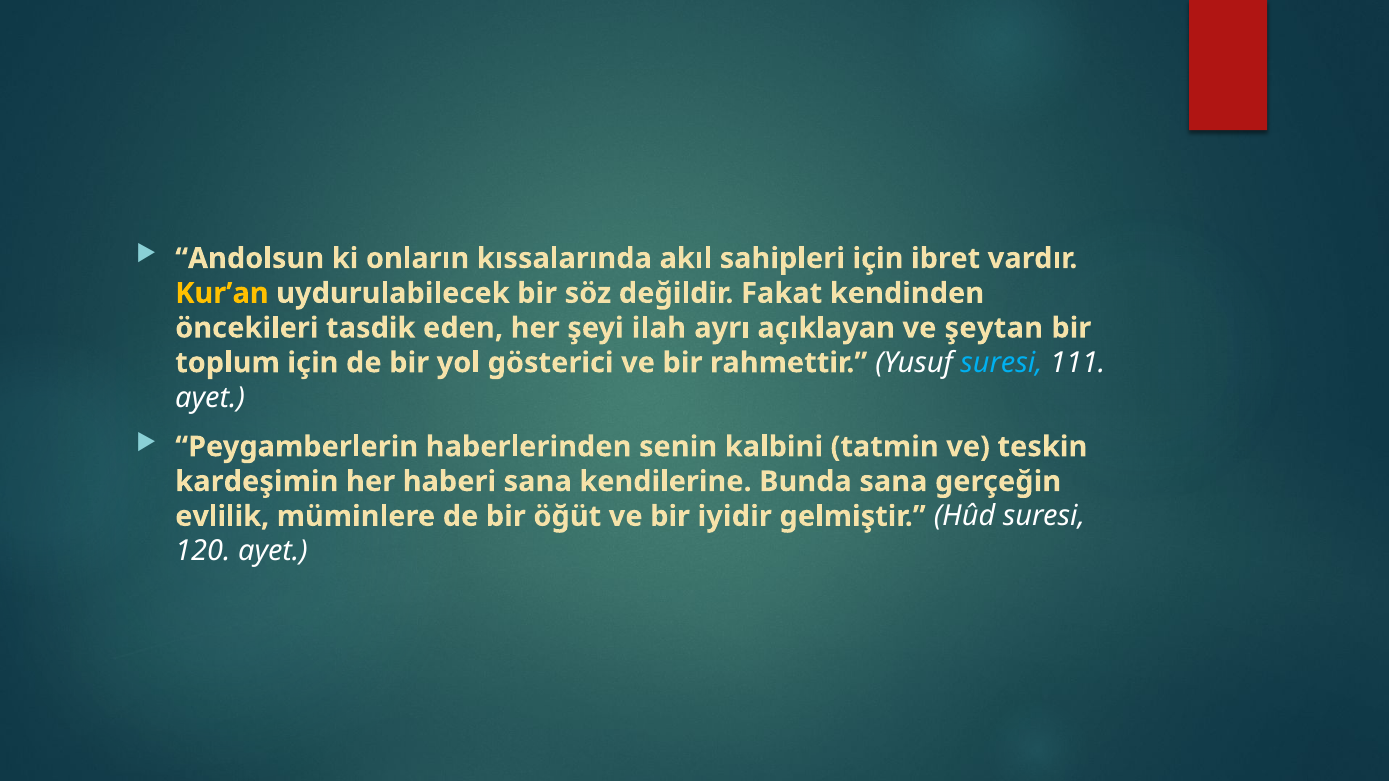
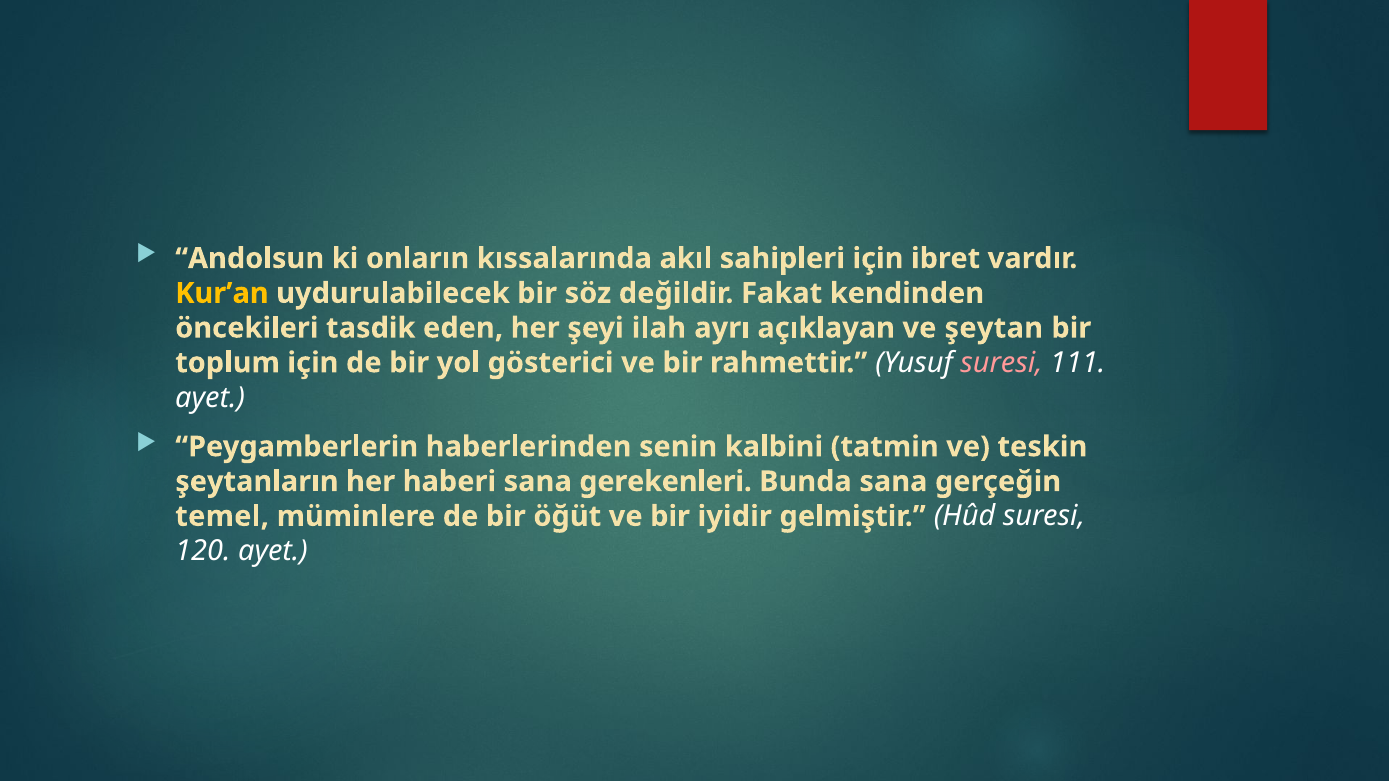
suresi at (1001, 363) colour: light blue -> pink
kardeşimin: kardeşimin -> şeytanların
kendilerine: kendilerine -> gerekenleri
evlilik: evlilik -> temel
